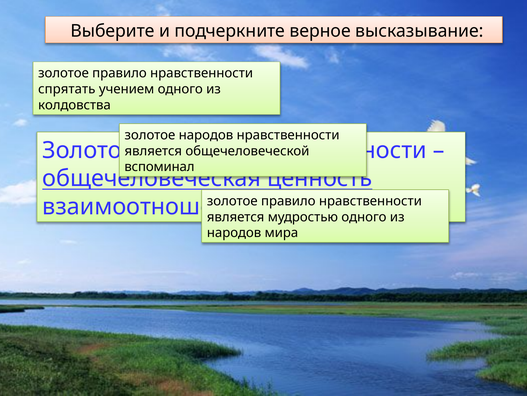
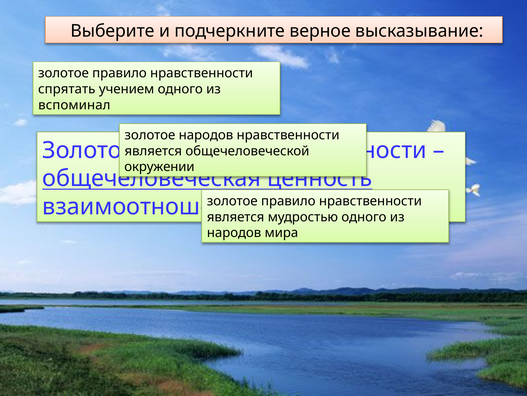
колдовства: колдовства -> вспоминал
вспоминал: вспоминал -> окружении
